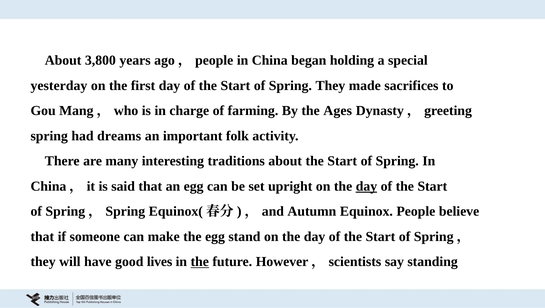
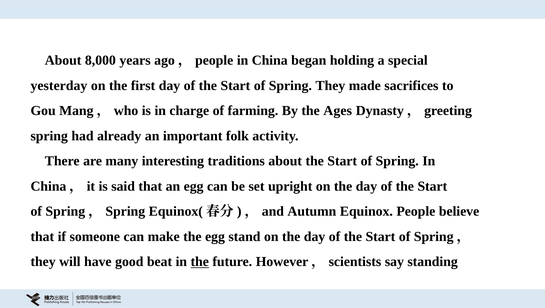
3,800: 3,800 -> 8,000
dreams: dreams -> already
day at (366, 186) underline: present -> none
lives: lives -> beat
